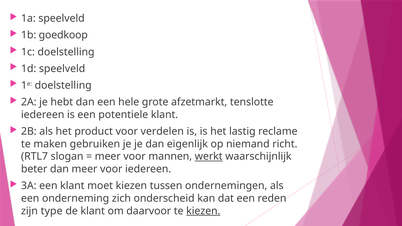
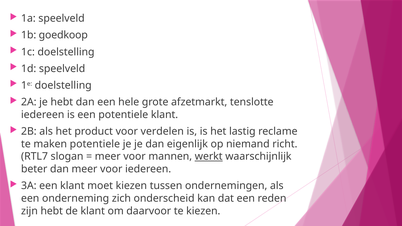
maken gebruiken: gebruiken -> potentiele
zijn type: type -> hebt
kiezen at (203, 211) underline: present -> none
